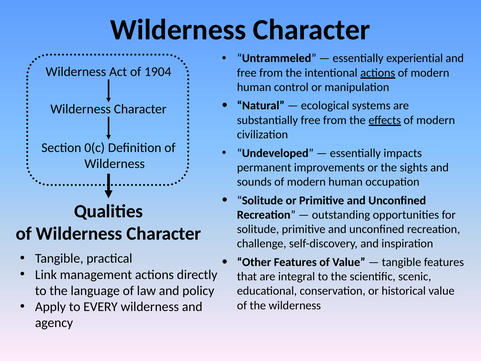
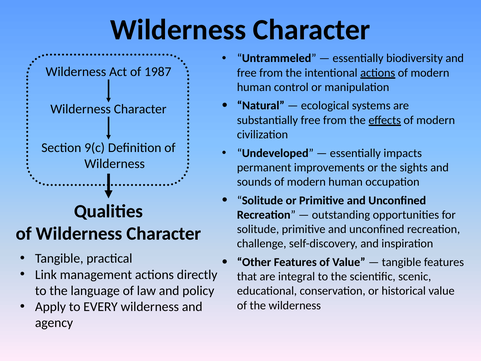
experiential: experiential -> biodiversity
1904: 1904 -> 1987
0(c: 0(c -> 9(c
